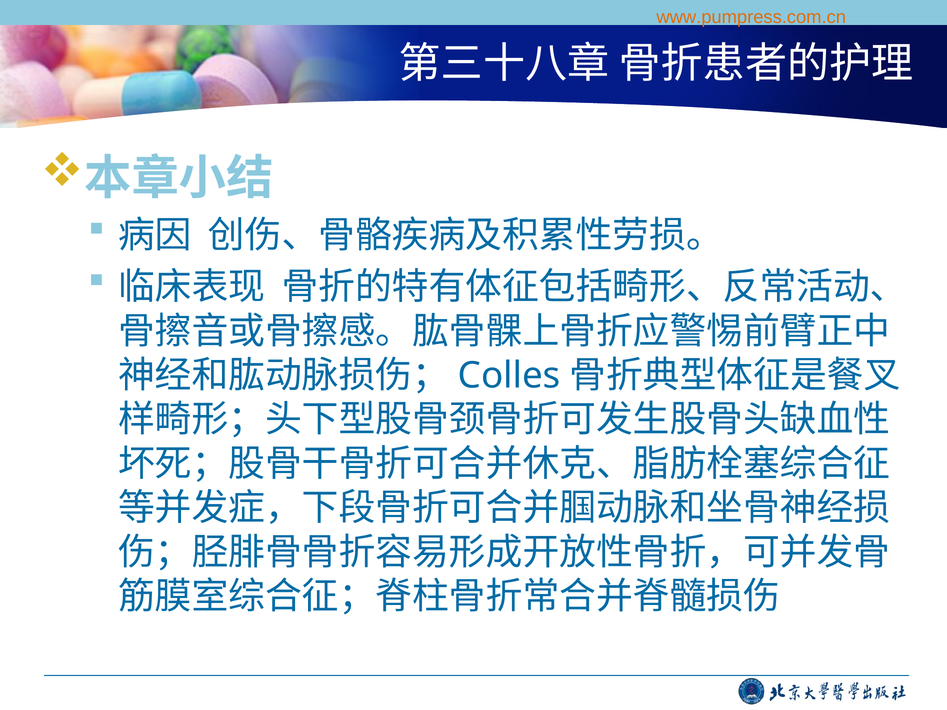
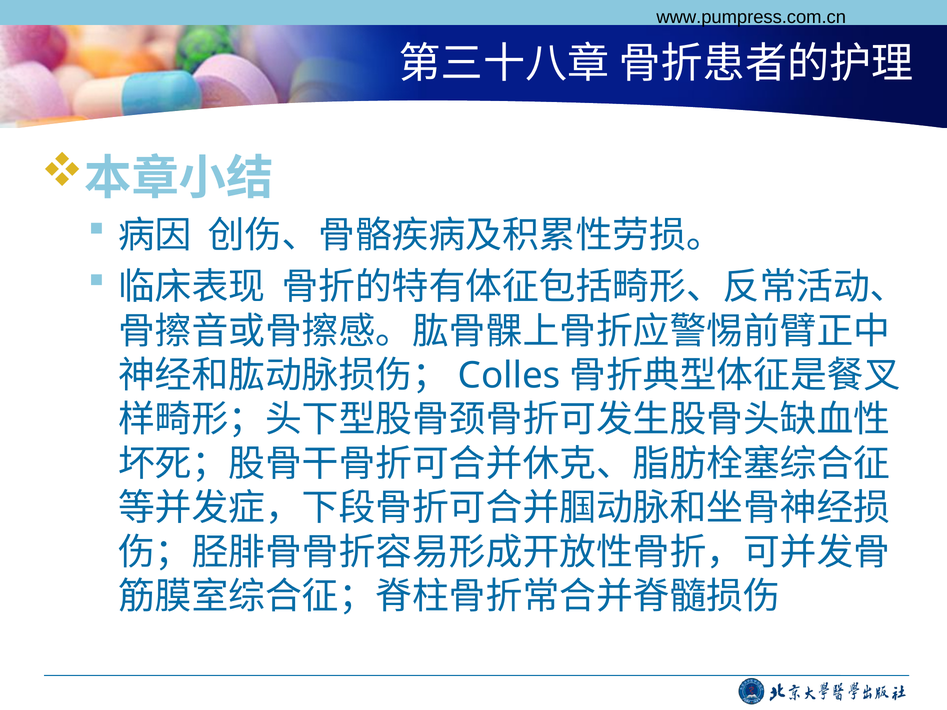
www.pumpress.com.cn colour: orange -> black
